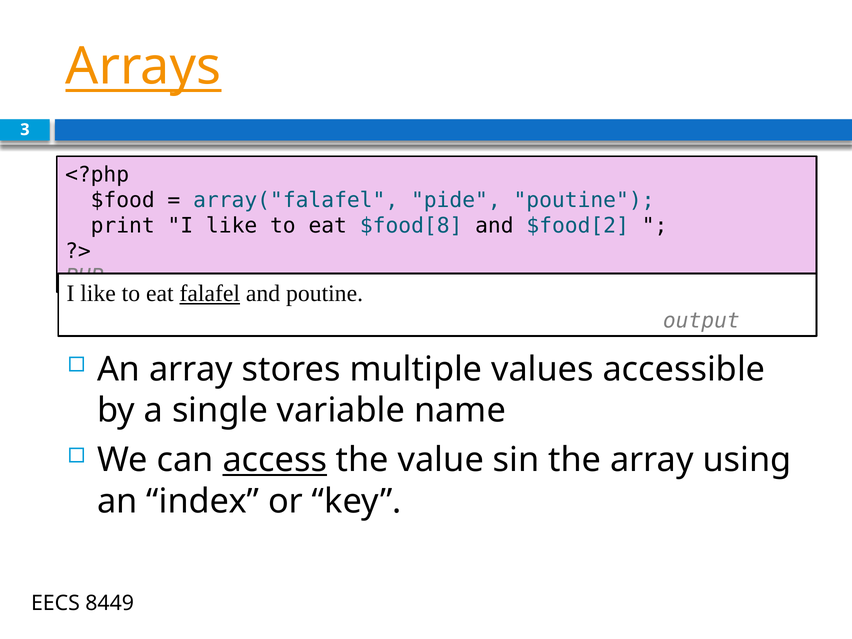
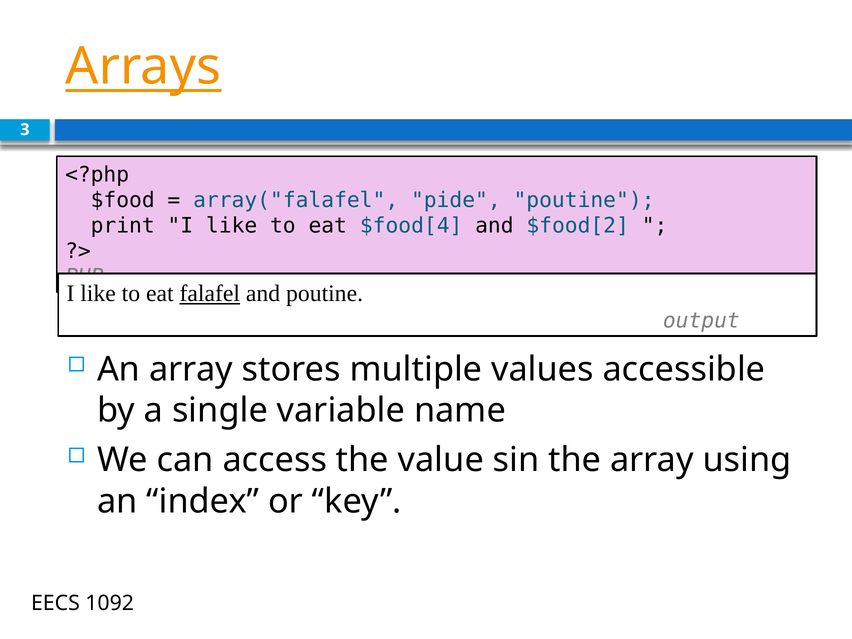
$food[8: $food[8 -> $food[4
access underline: present -> none
8449: 8449 -> 1092
